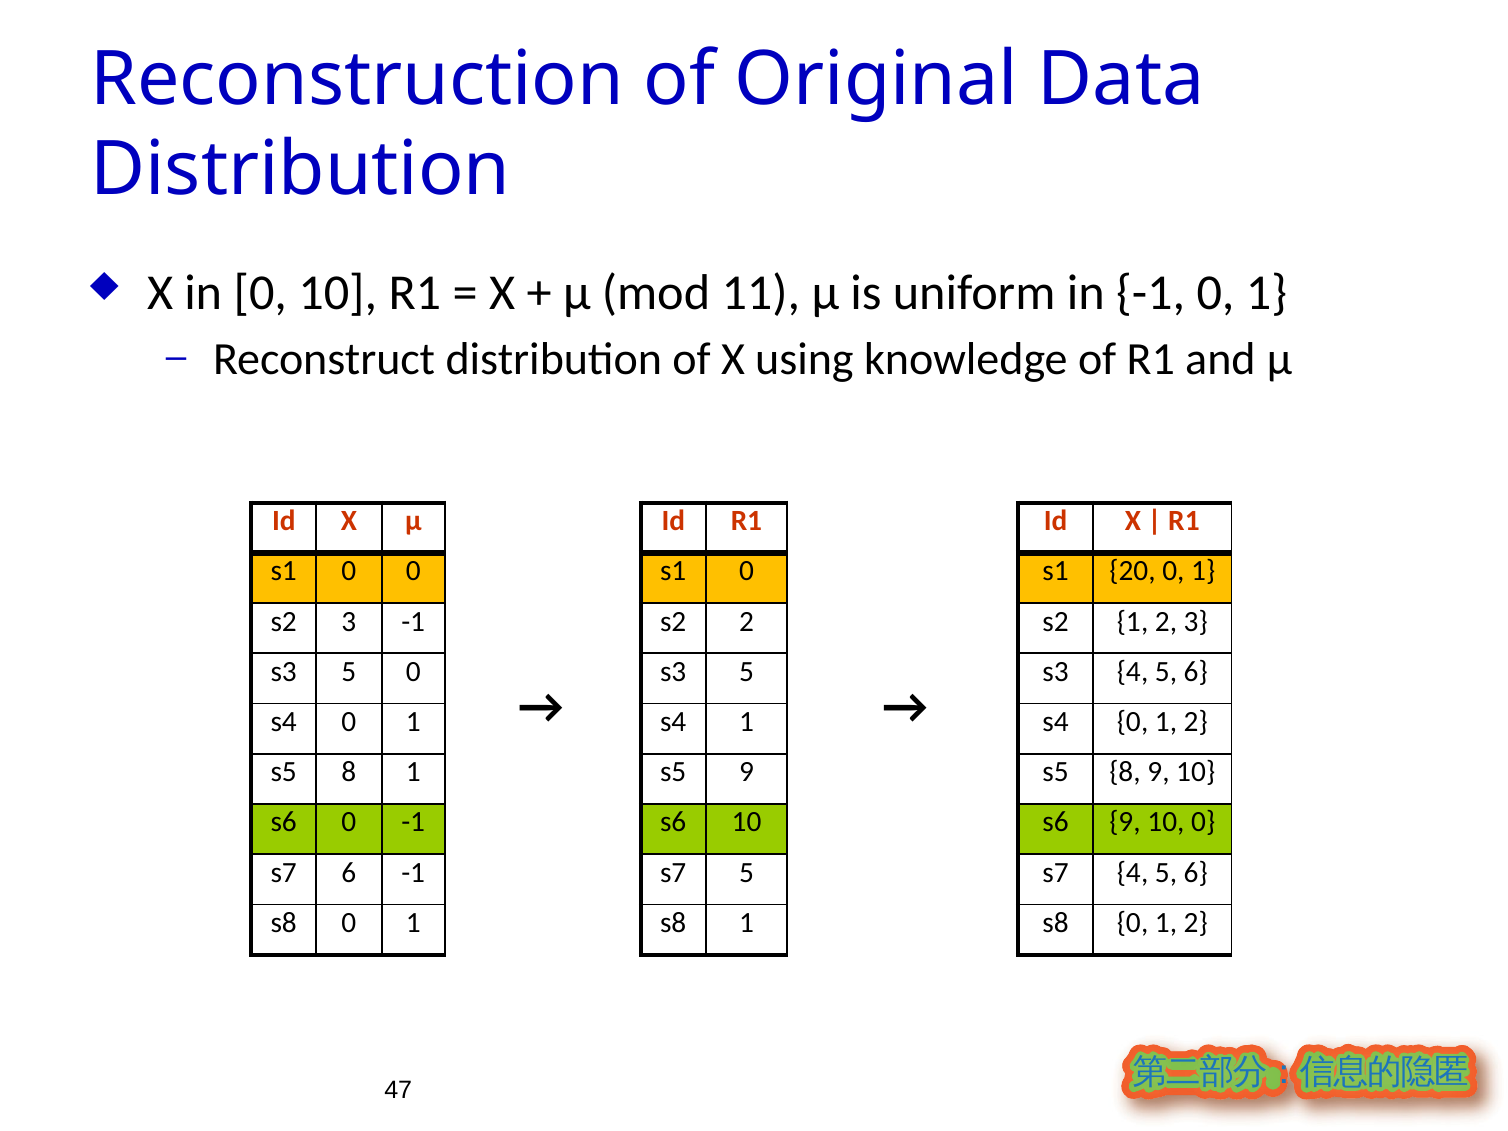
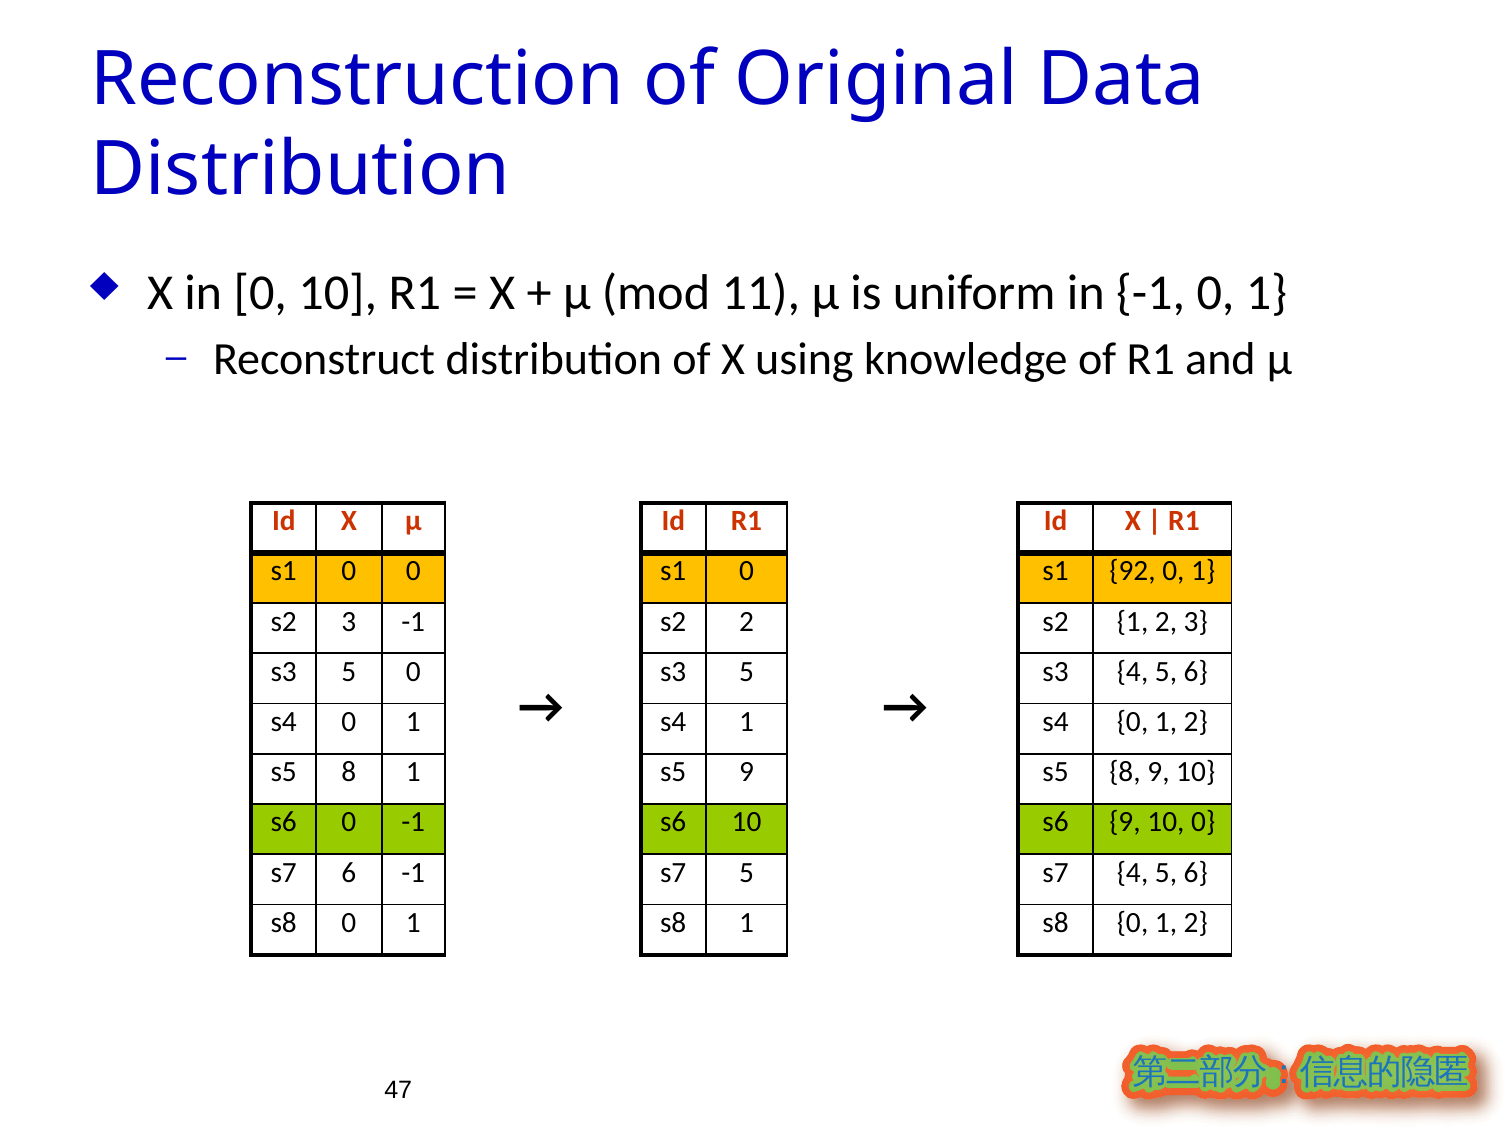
20: 20 -> 92
